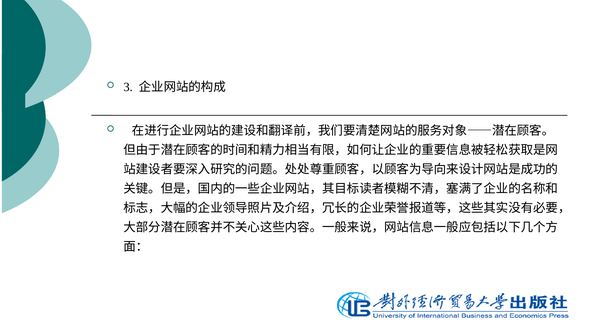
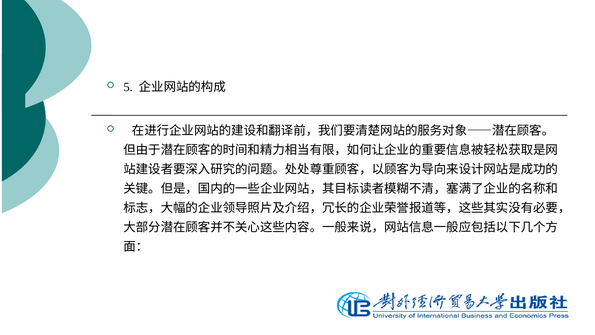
3: 3 -> 5
